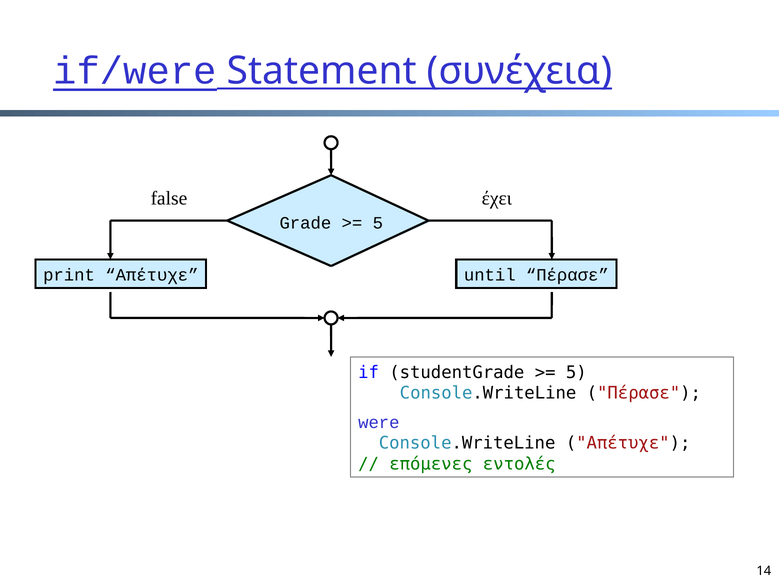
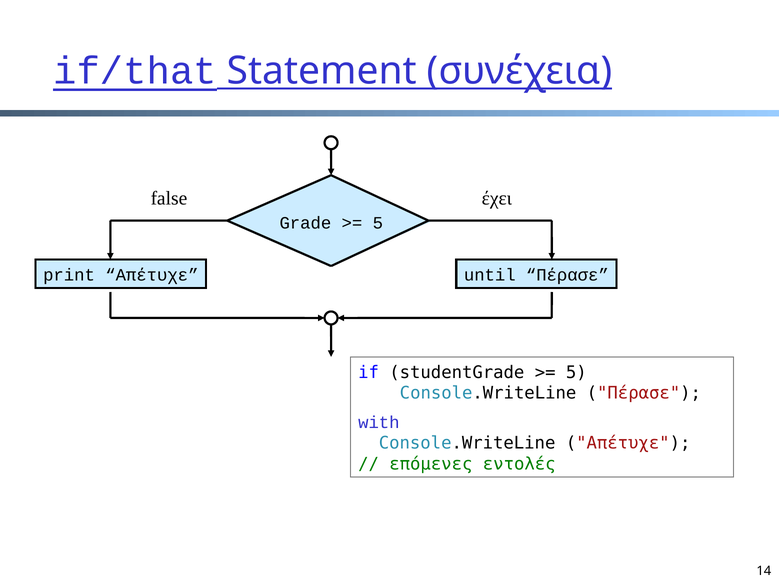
if/were: if/were -> if/that
were: were -> with
